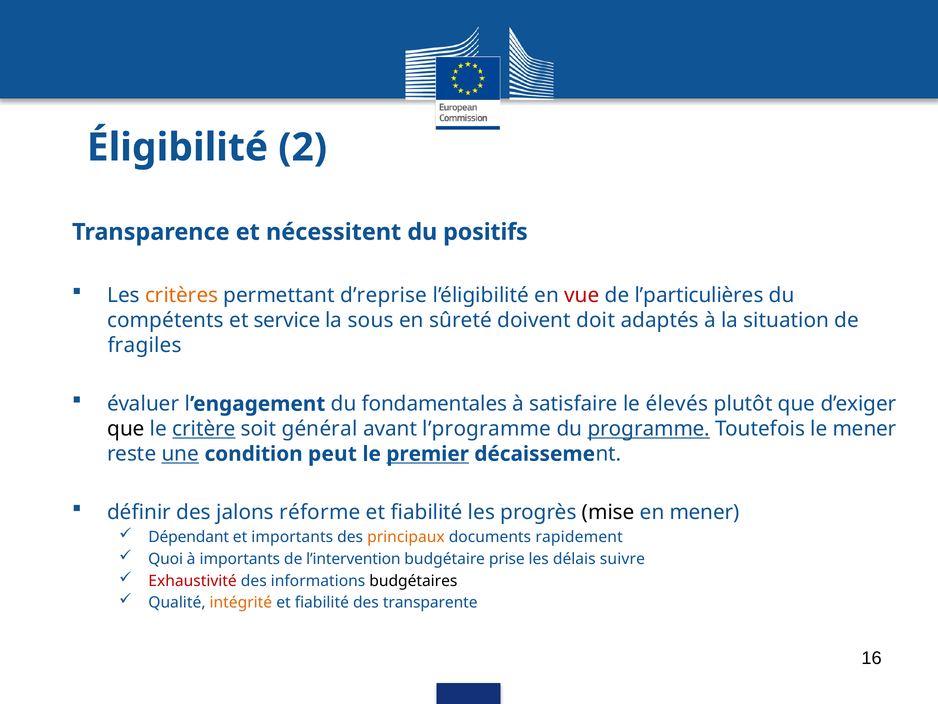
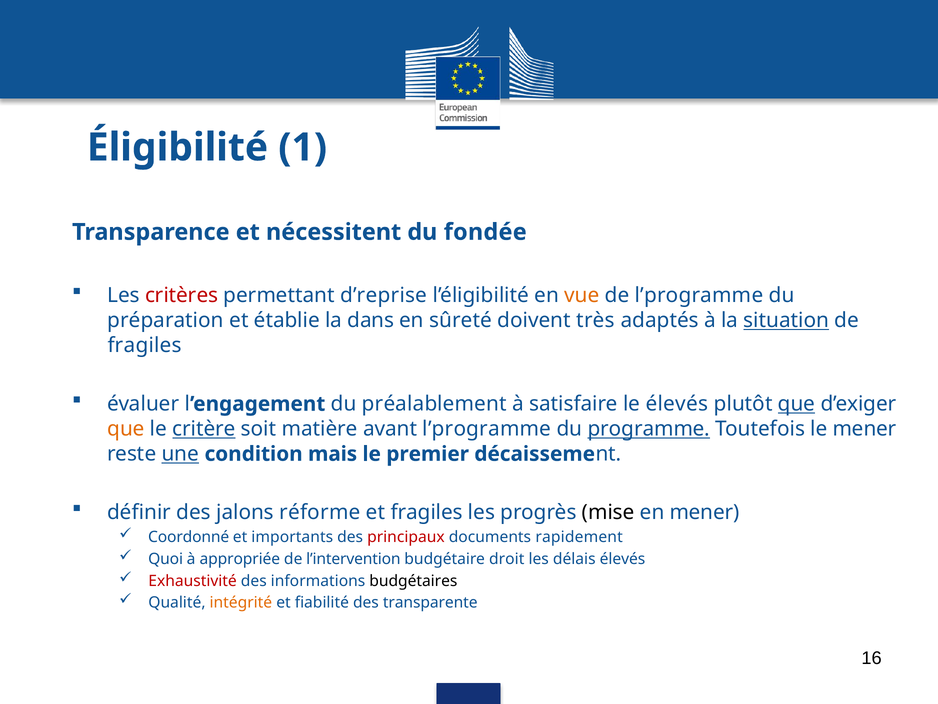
2: 2 -> 1
positifs: positifs -> fondée
critères colour: orange -> red
vue colour: red -> orange
de l’particulières: l’particulières -> l’programme
compétents: compétents -> préparation
service: service -> établie
sous: sous -> dans
doit: doit -> très
situation underline: none -> present
fondamentales: fondamentales -> préalablement
que at (797, 404) underline: none -> present
que at (126, 429) colour: black -> orange
général: général -> matière
peut: peut -> mais
premier underline: present -> none
fiabilité at (427, 512): fiabilité -> fragiles
Dépendant: Dépendant -> Coordonné
principaux colour: orange -> red
à importants: importants -> appropriée
prise: prise -> droit
délais suivre: suivre -> élevés
